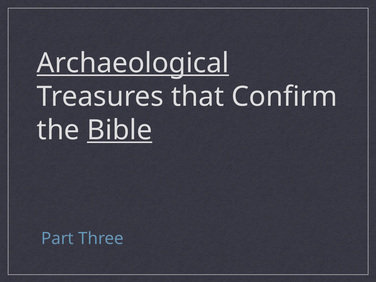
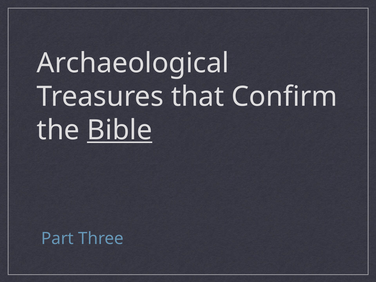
Archaeological underline: present -> none
